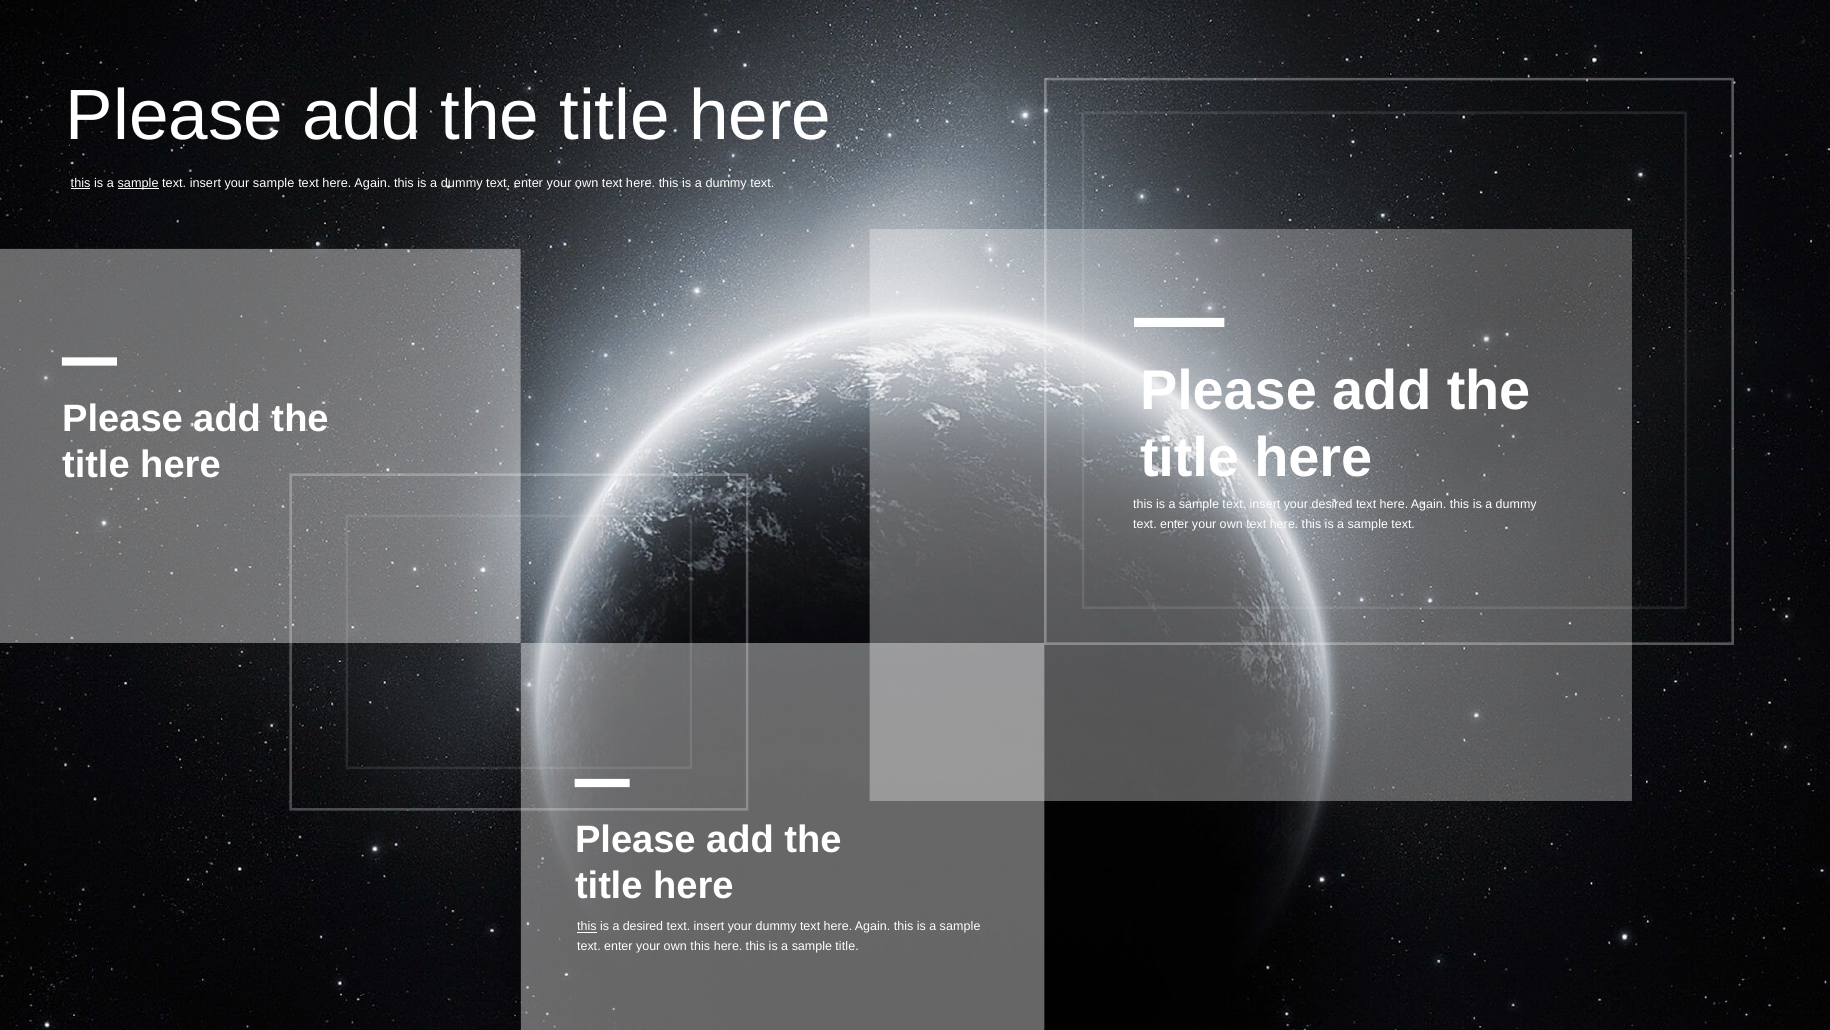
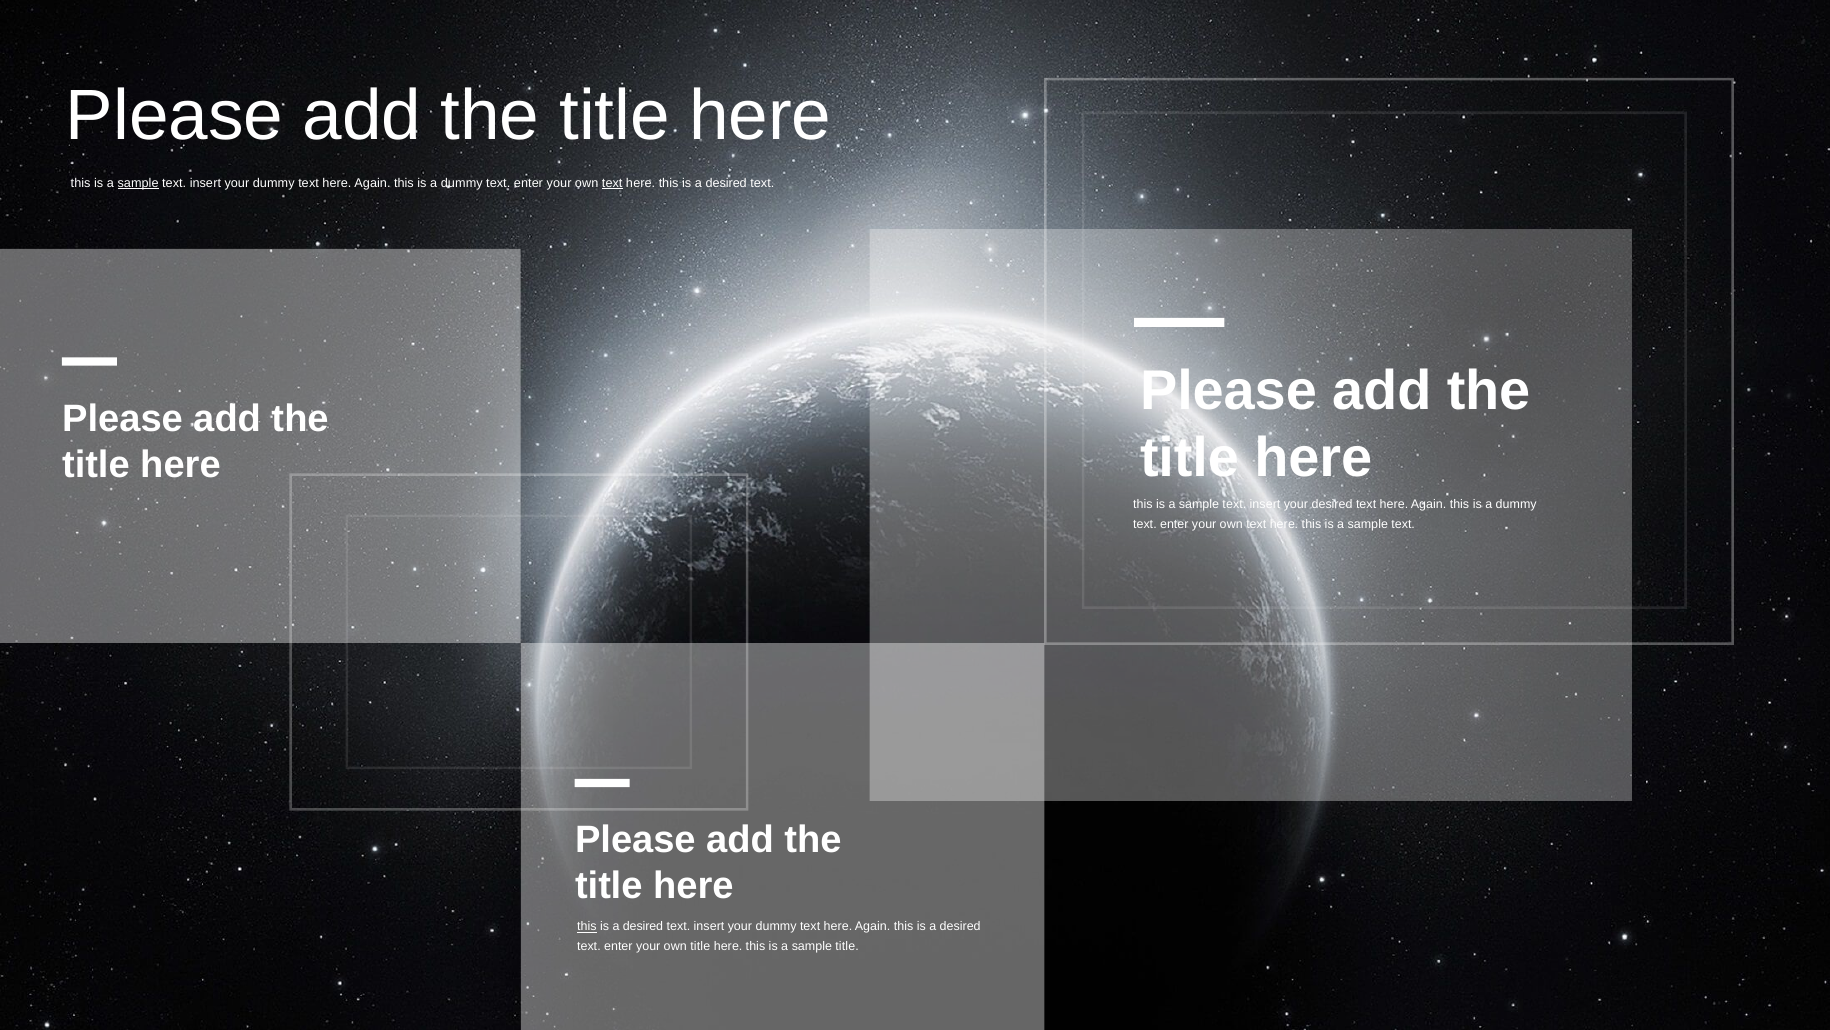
this at (81, 183) underline: present -> none
sample at (274, 183): sample -> dummy
text at (612, 183) underline: none -> present
dummy at (726, 183): dummy -> desired
sample at (960, 926): sample -> desired
own this: this -> title
